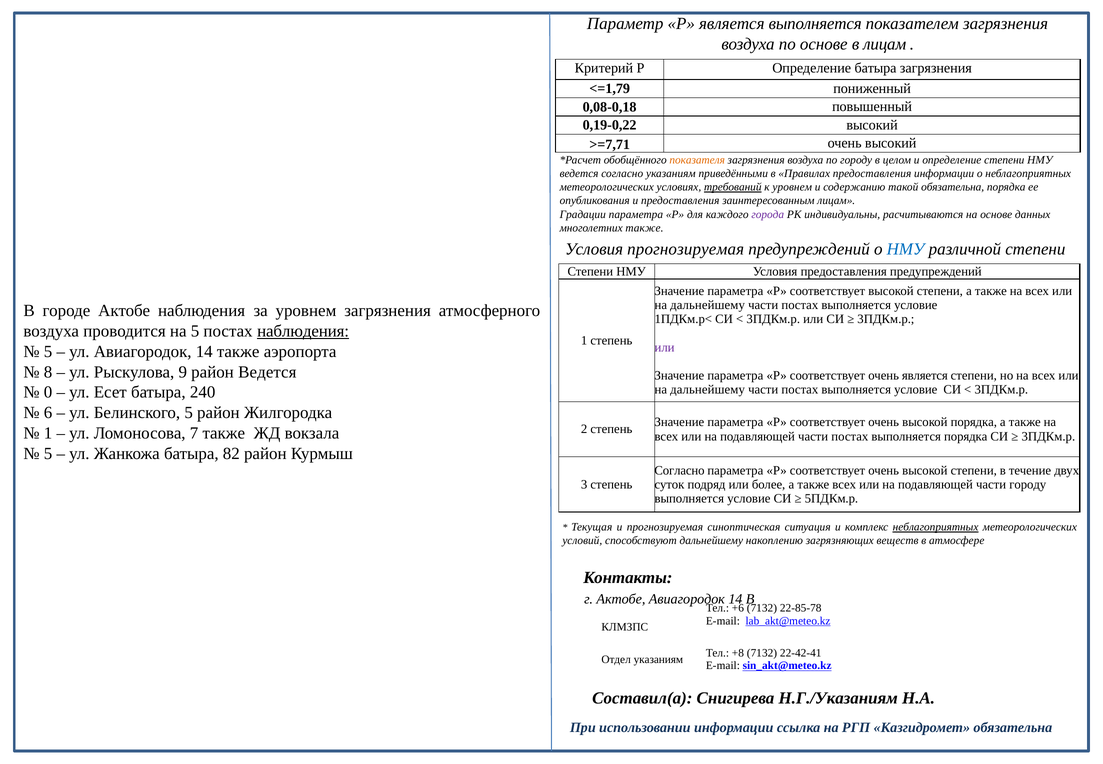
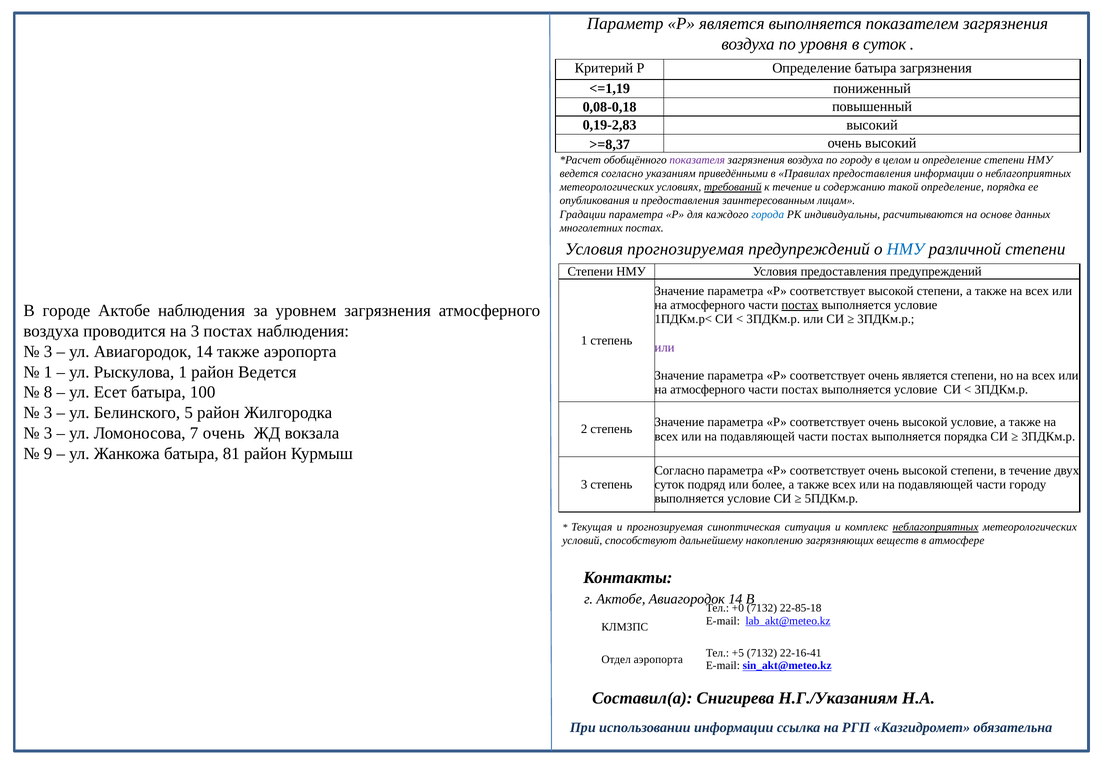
по основе: основе -> уровня
в лицам: лицам -> суток
<=1,79: <=1,79 -> <=1,19
0,19-0,22: 0,19-0,22 -> 0,19-2,83
>=7,71: >=7,71 -> >=8,37
показателя colour: orange -> purple
к уровнем: уровнем -> течение
такой обязательна: обязательна -> определение
города colour: purple -> blue
многолетних также: также -> постах
дальнейшему at (708, 305): дальнейшему -> атмосферного
постах at (800, 305) underline: none -> present
на 5: 5 -> 3
наблюдения at (303, 331) underline: present -> none
5 at (48, 351): 5 -> 3
8 at (48, 372): 8 -> 1
Рыскулова 9: 9 -> 1
дальнейшему at (708, 390): дальнейшему -> атмосферного
0: 0 -> 8
240: 240 -> 100
6 at (48, 412): 6 -> 3
высокой порядка: порядка -> условие
1 at (48, 433): 1 -> 3
7 также: также -> очень
5 at (48, 453): 5 -> 9
82: 82 -> 81
+6: +6 -> +0
22-85-78: 22-85-78 -> 22-85-18
+8: +8 -> +5
22-42-41: 22-42-41 -> 22-16-41
Отдел указаниям: указаниям -> аэропорта
